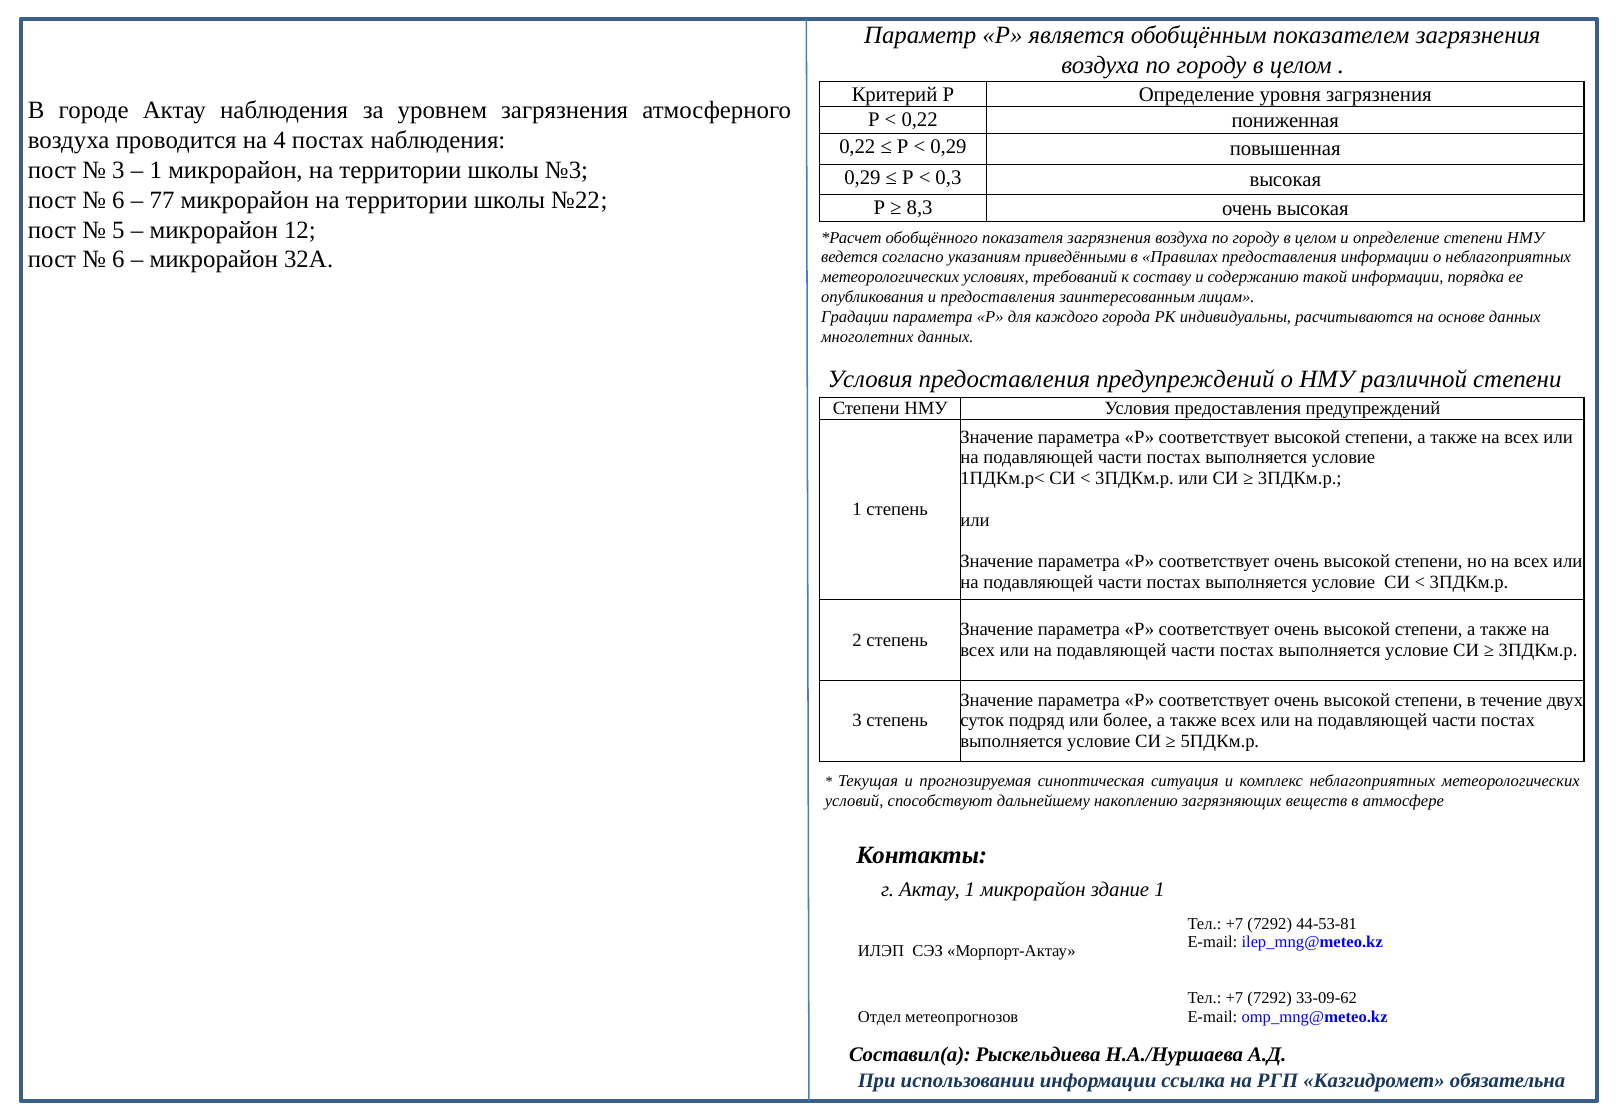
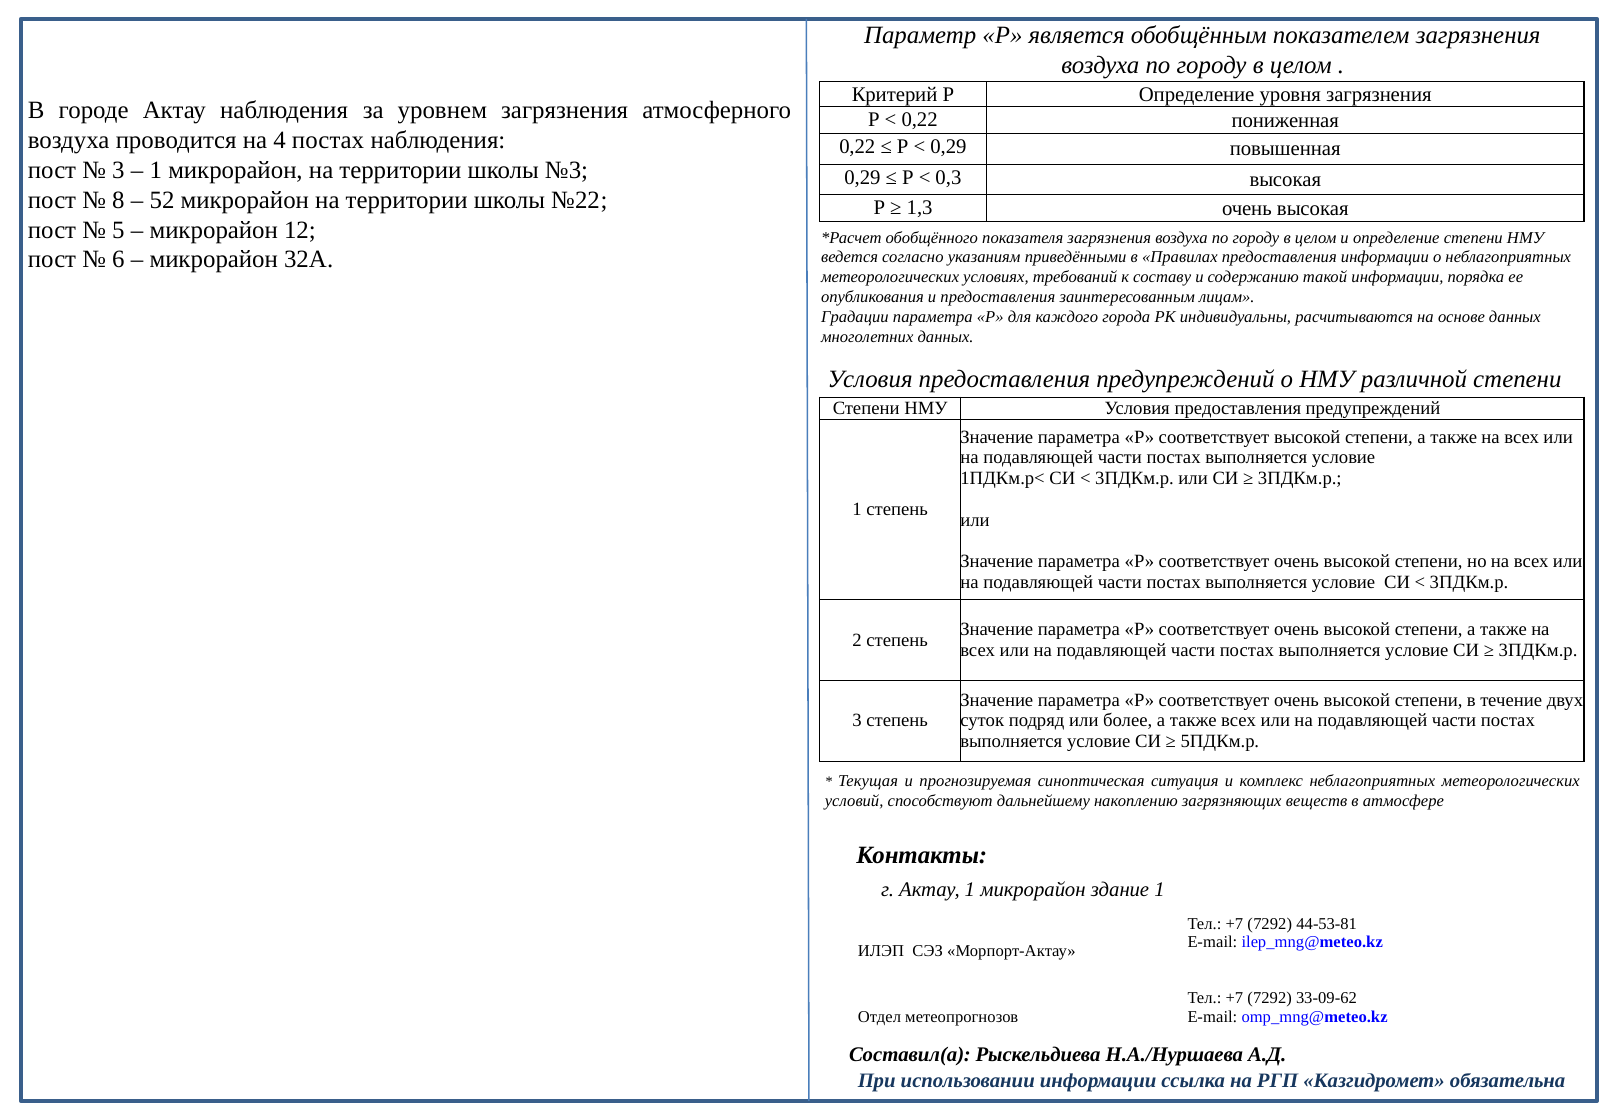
6 at (118, 200): 6 -> 8
77: 77 -> 52
8,3: 8,3 -> 1,3
